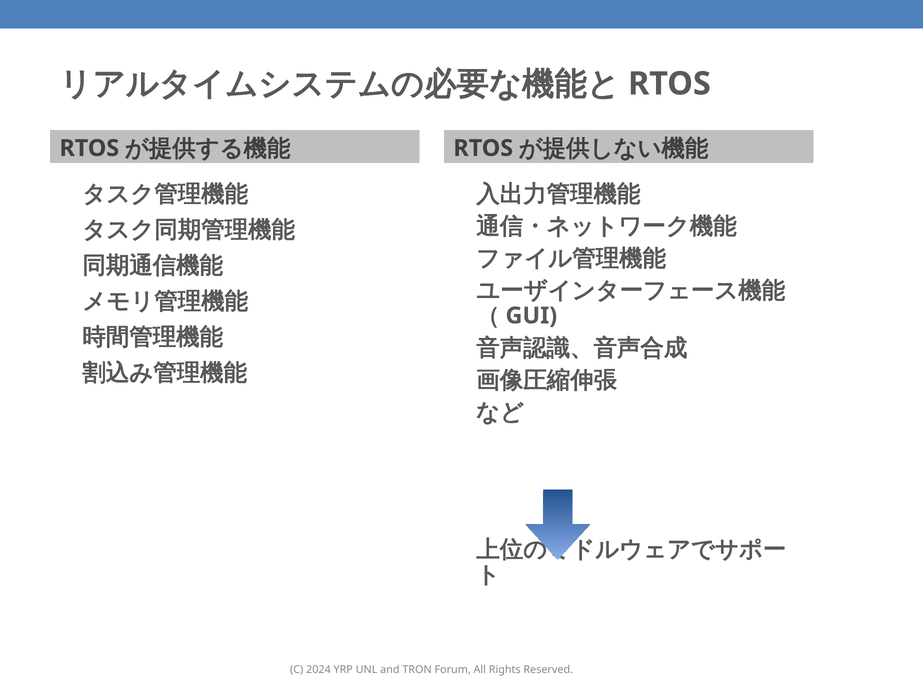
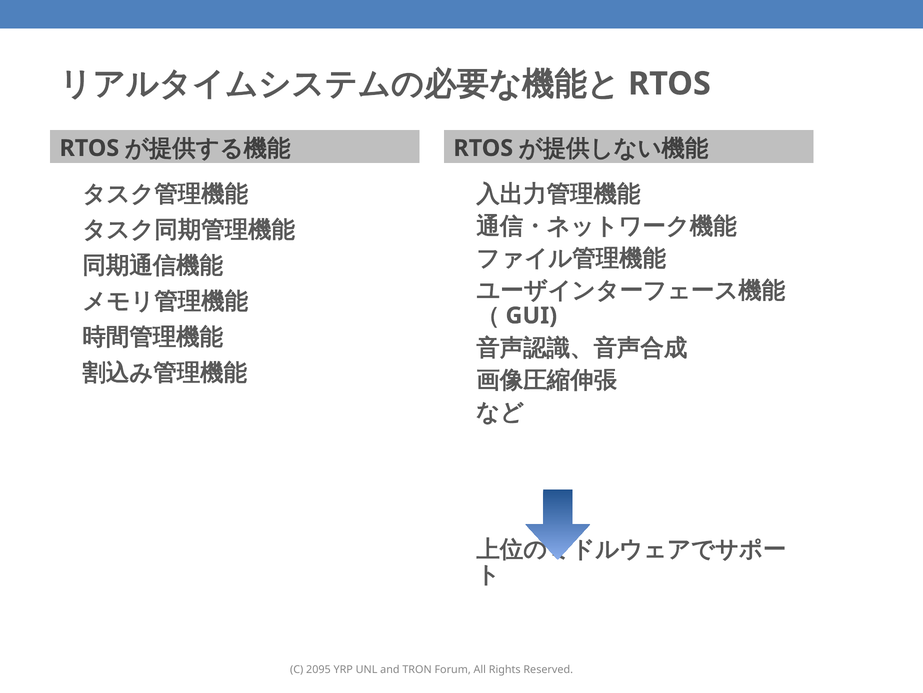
2024: 2024 -> 2095
